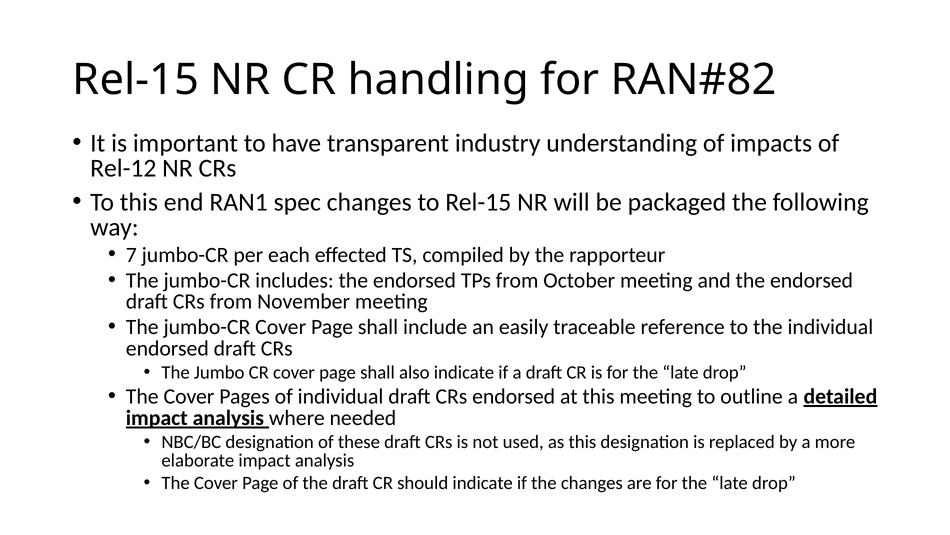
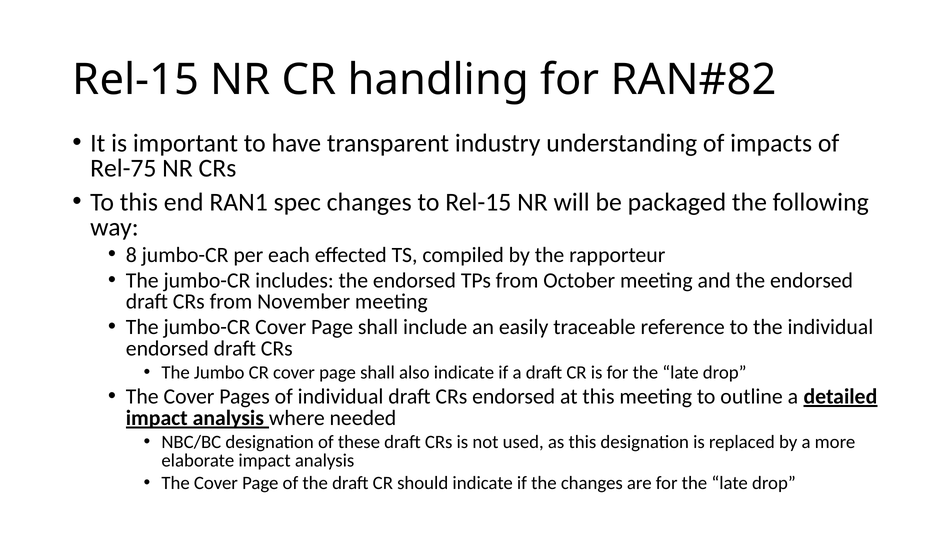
Rel-12: Rel-12 -> Rel-75
7: 7 -> 8
